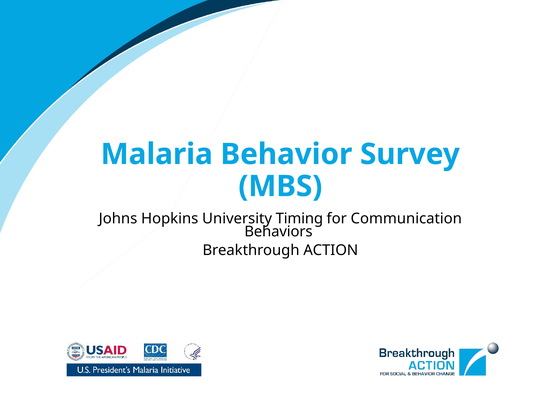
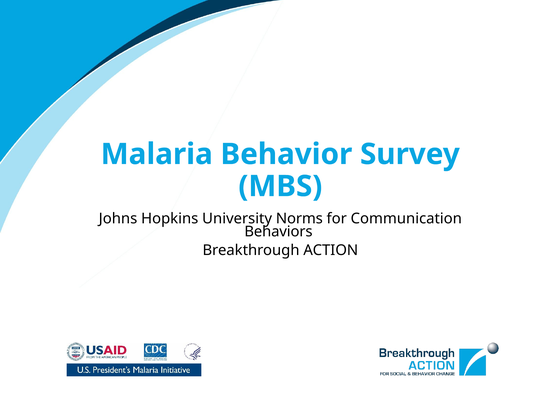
Timing: Timing -> Norms
